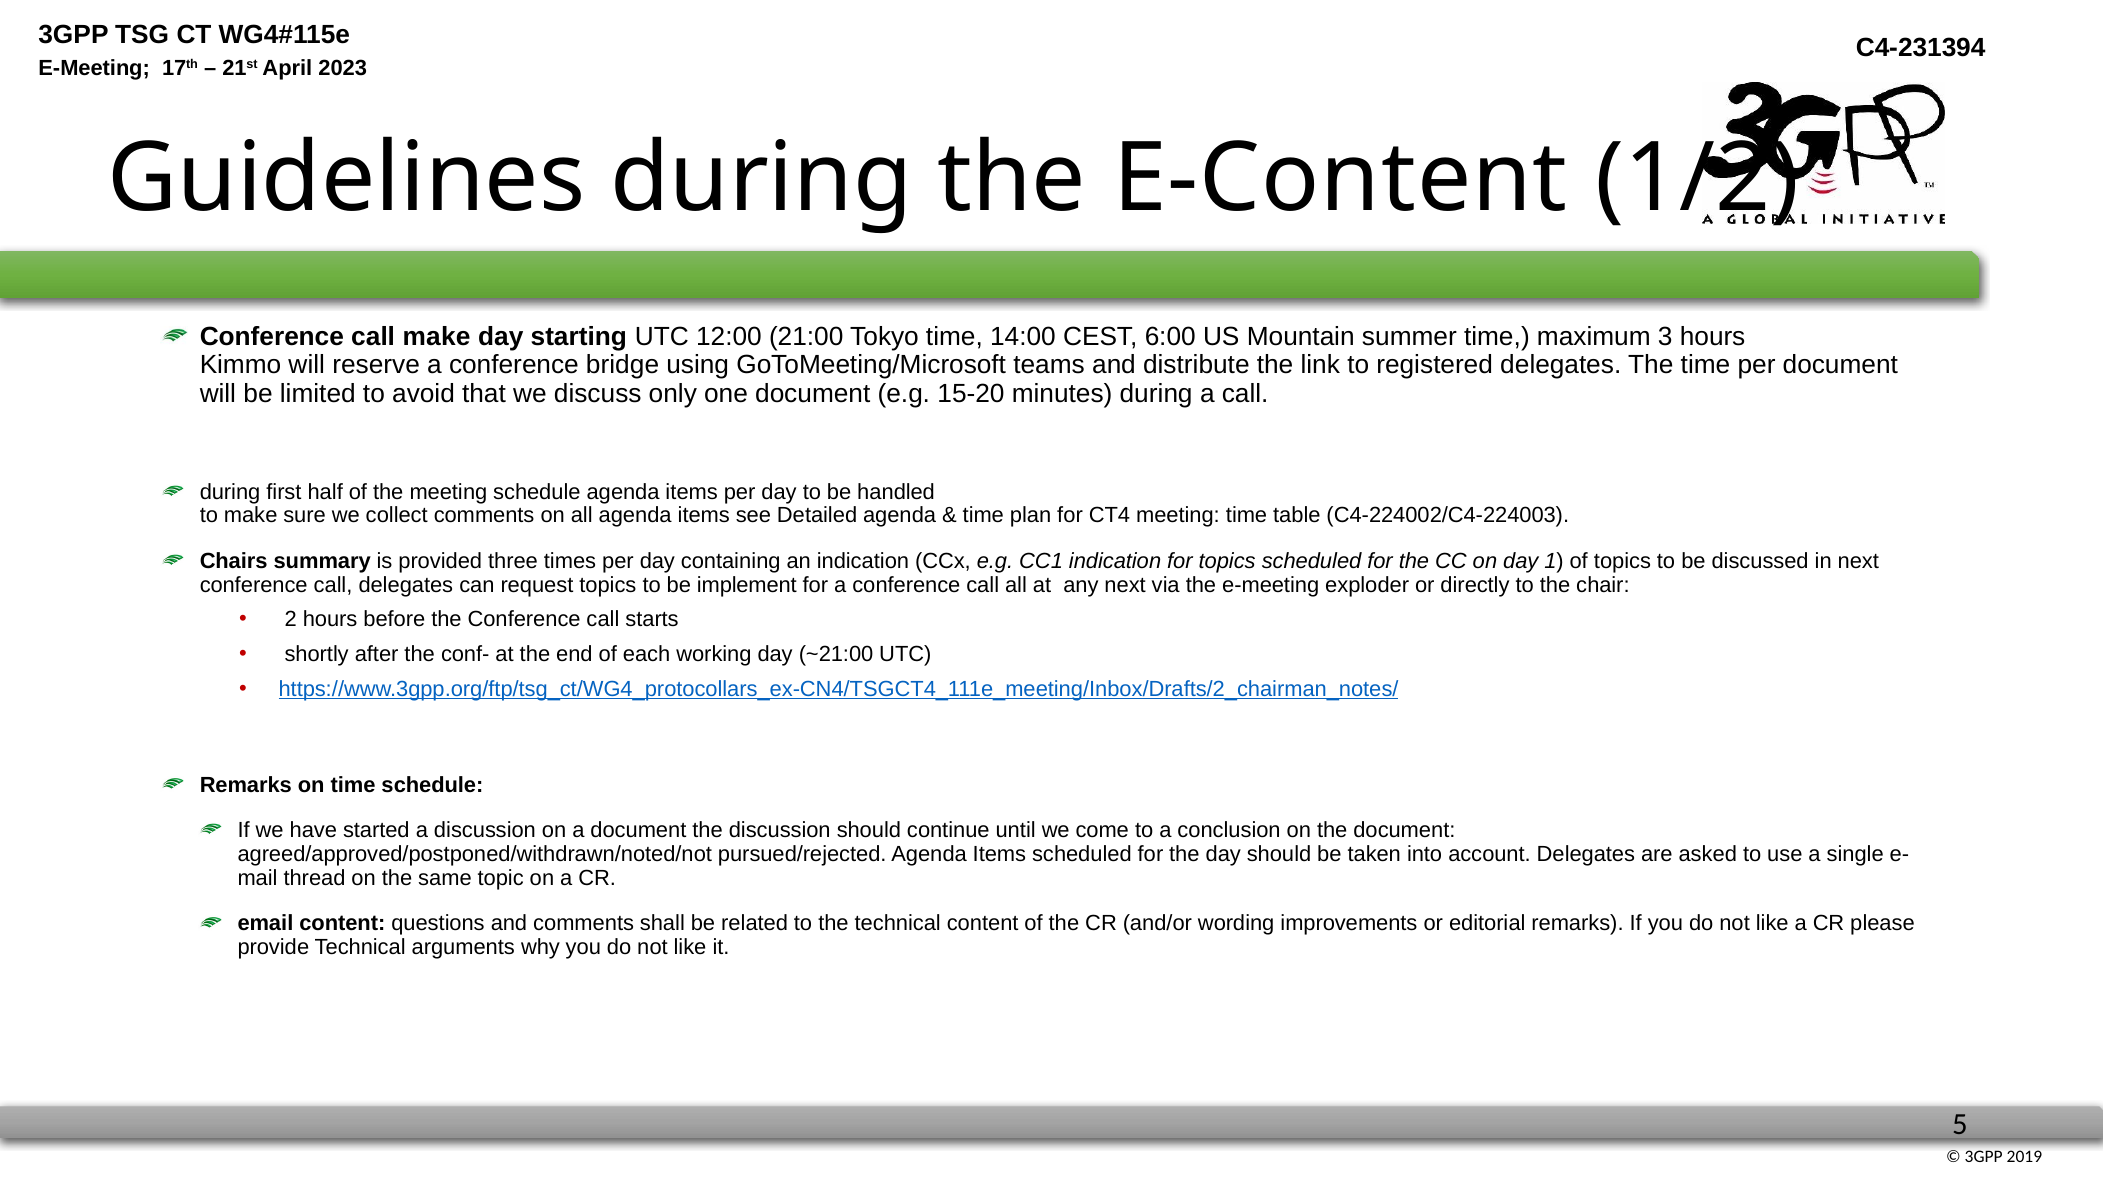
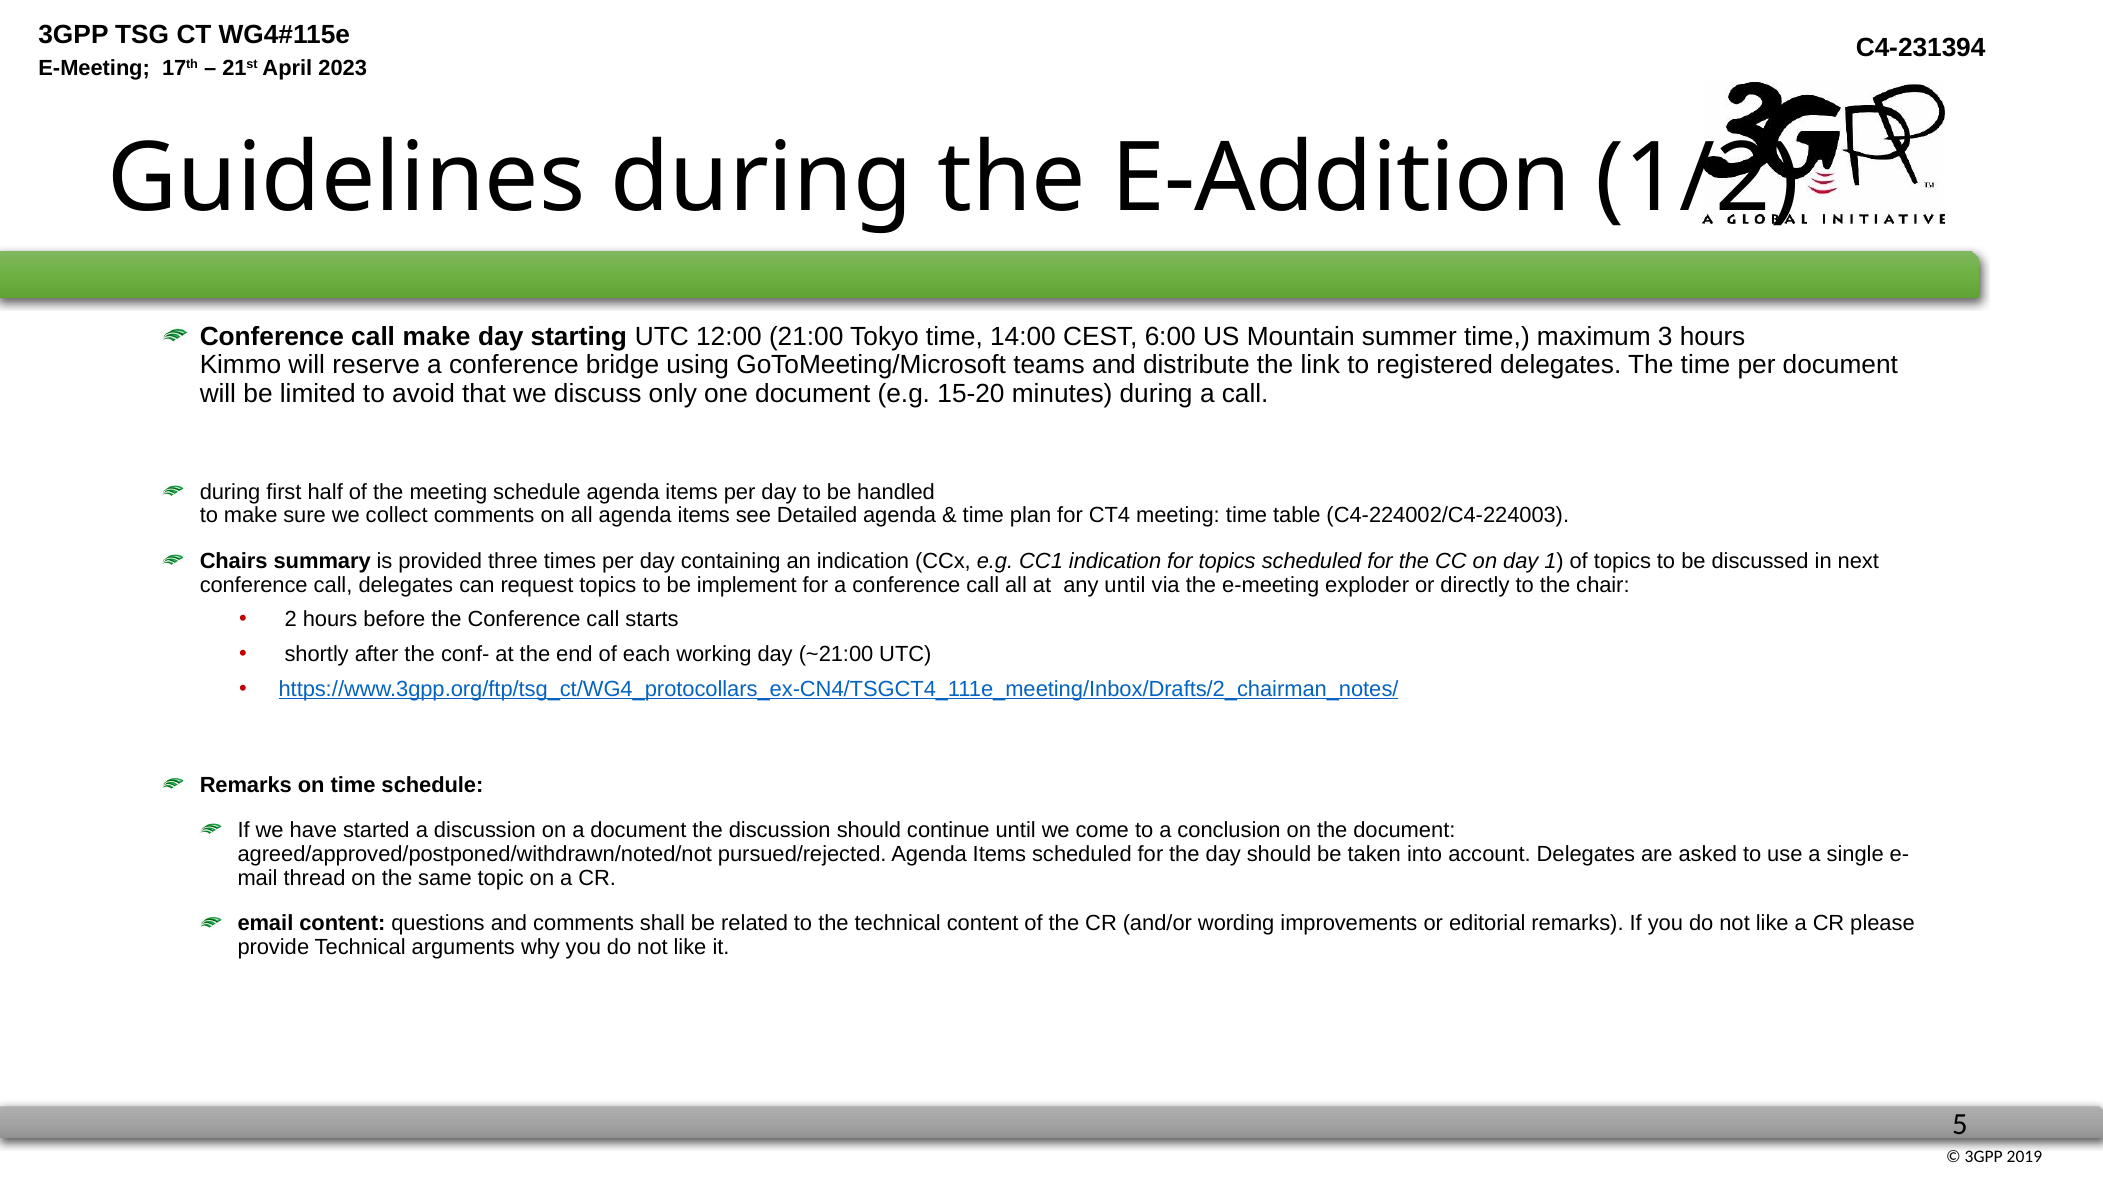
E-Content: E-Content -> E-Addition
any next: next -> until
